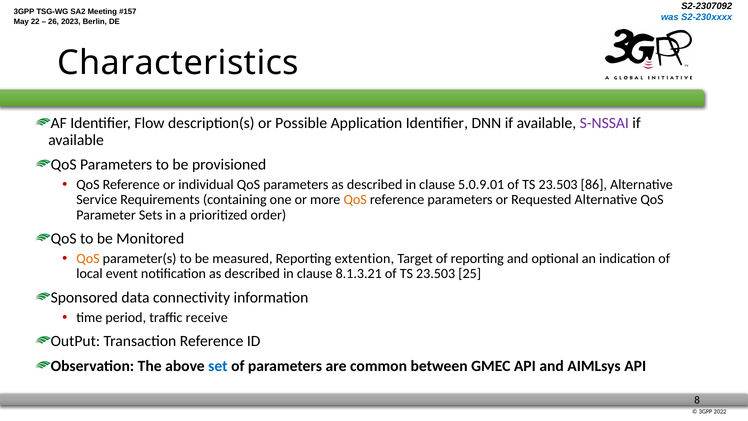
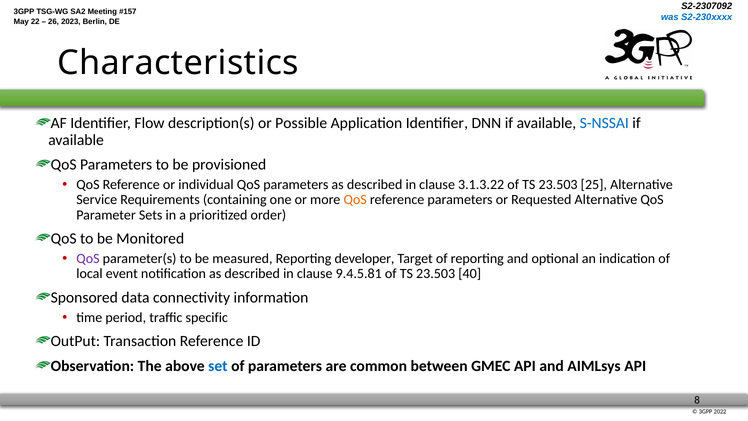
S-NSSAI colour: purple -> blue
5.0.9.01: 5.0.9.01 -> 3.1.3.22
86: 86 -> 25
QoS at (88, 259) colour: orange -> purple
extention: extention -> developer
8.1.3.21: 8.1.3.21 -> 9.4.5.81
25: 25 -> 40
receive: receive -> specific
